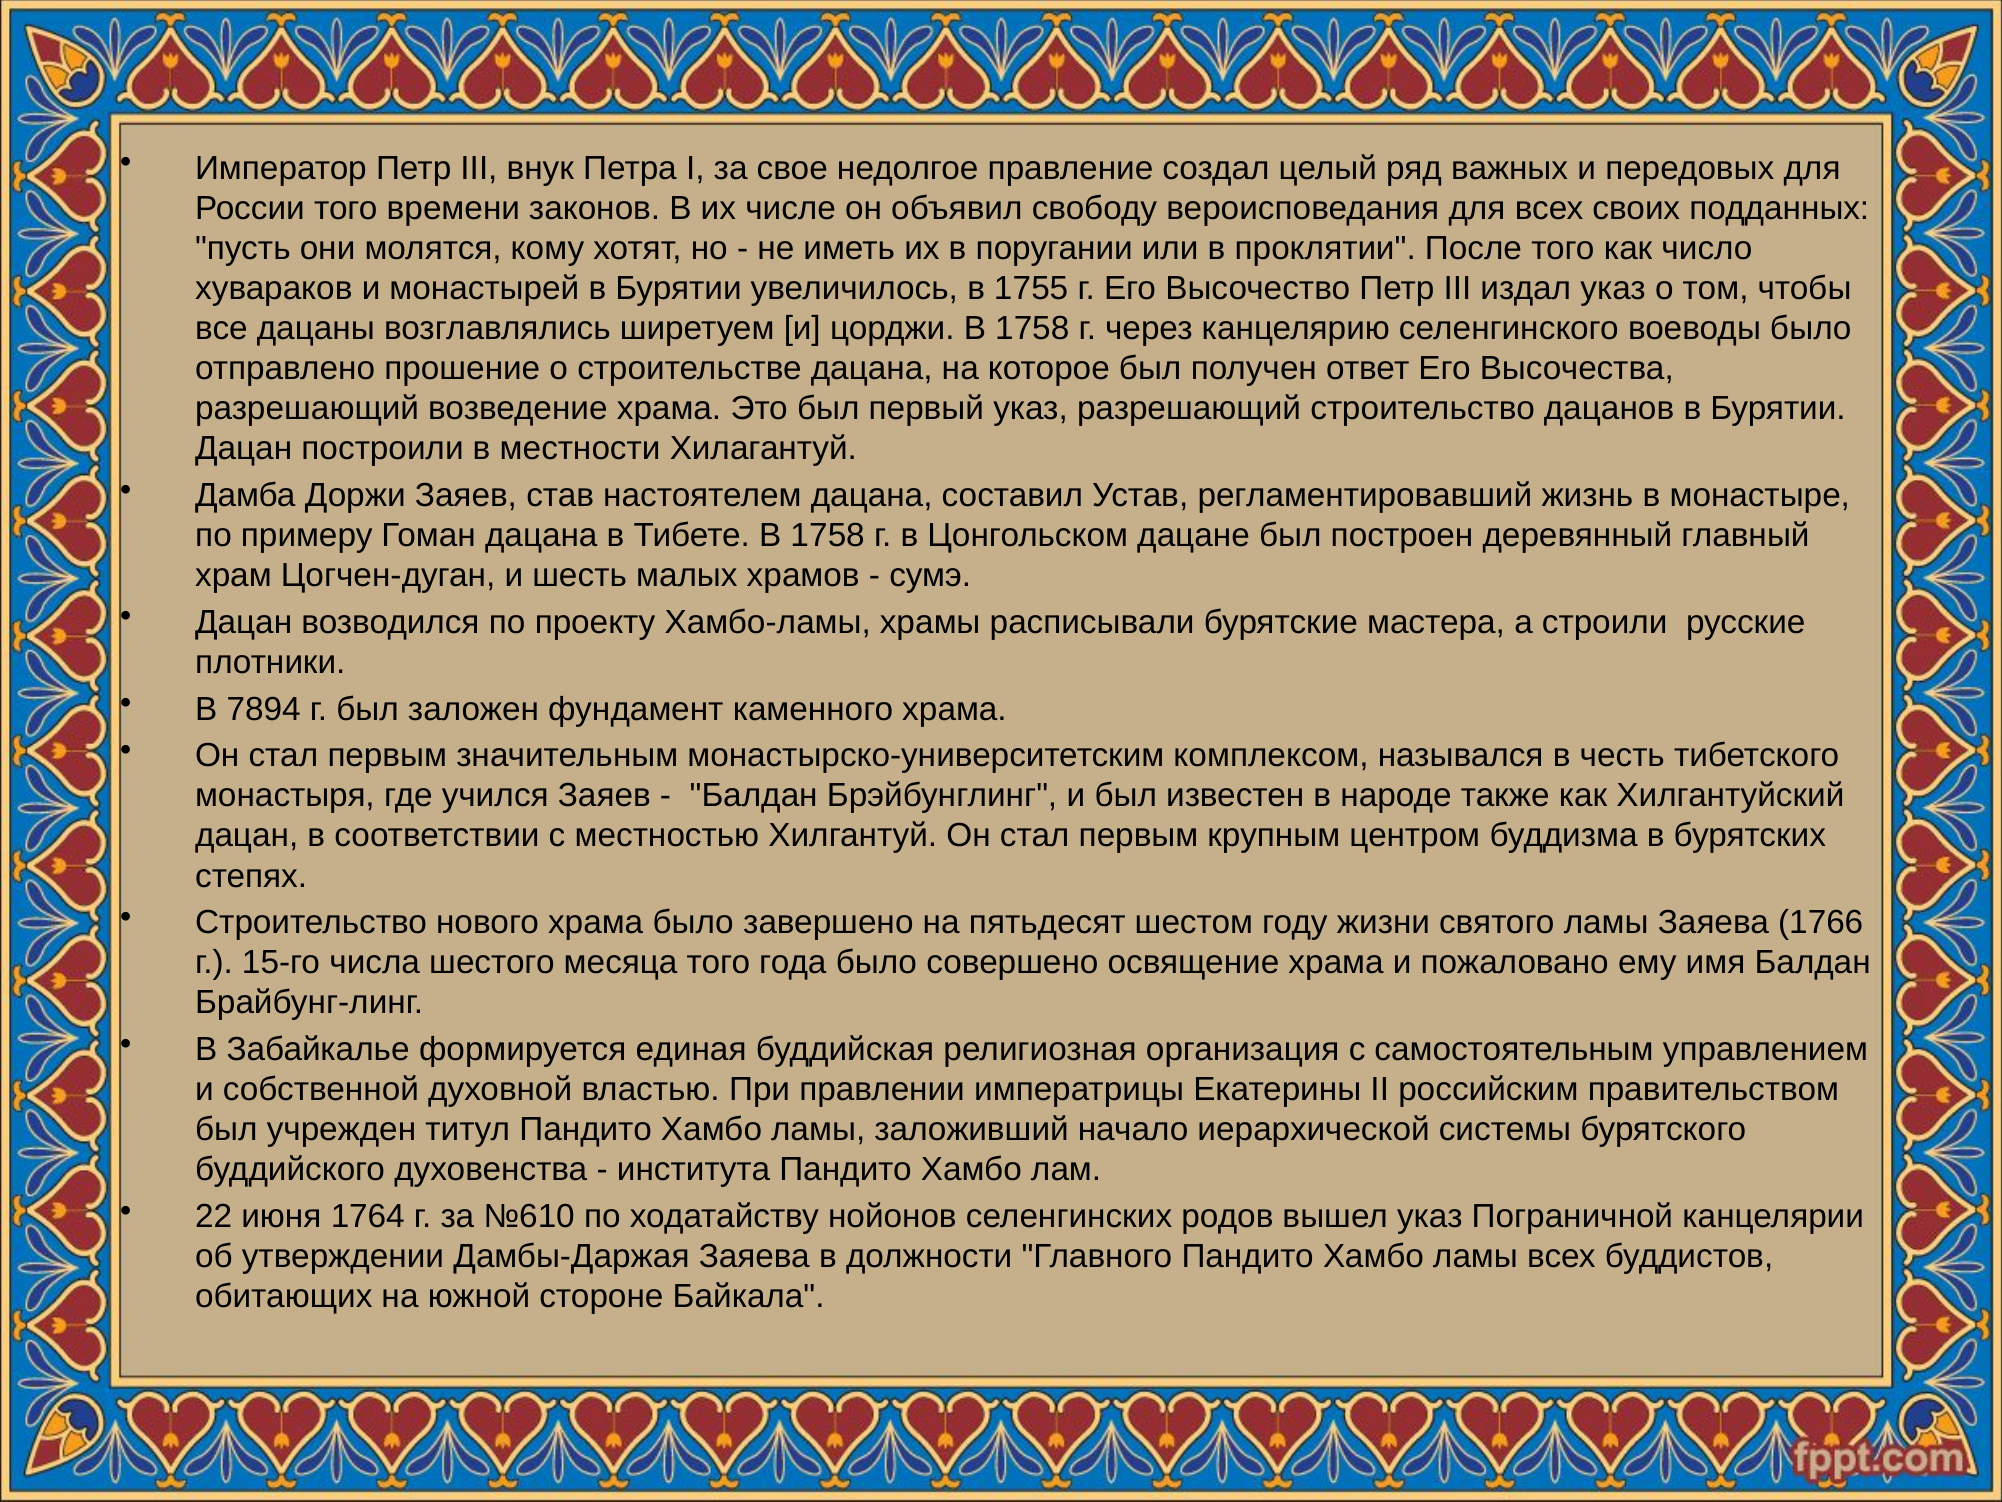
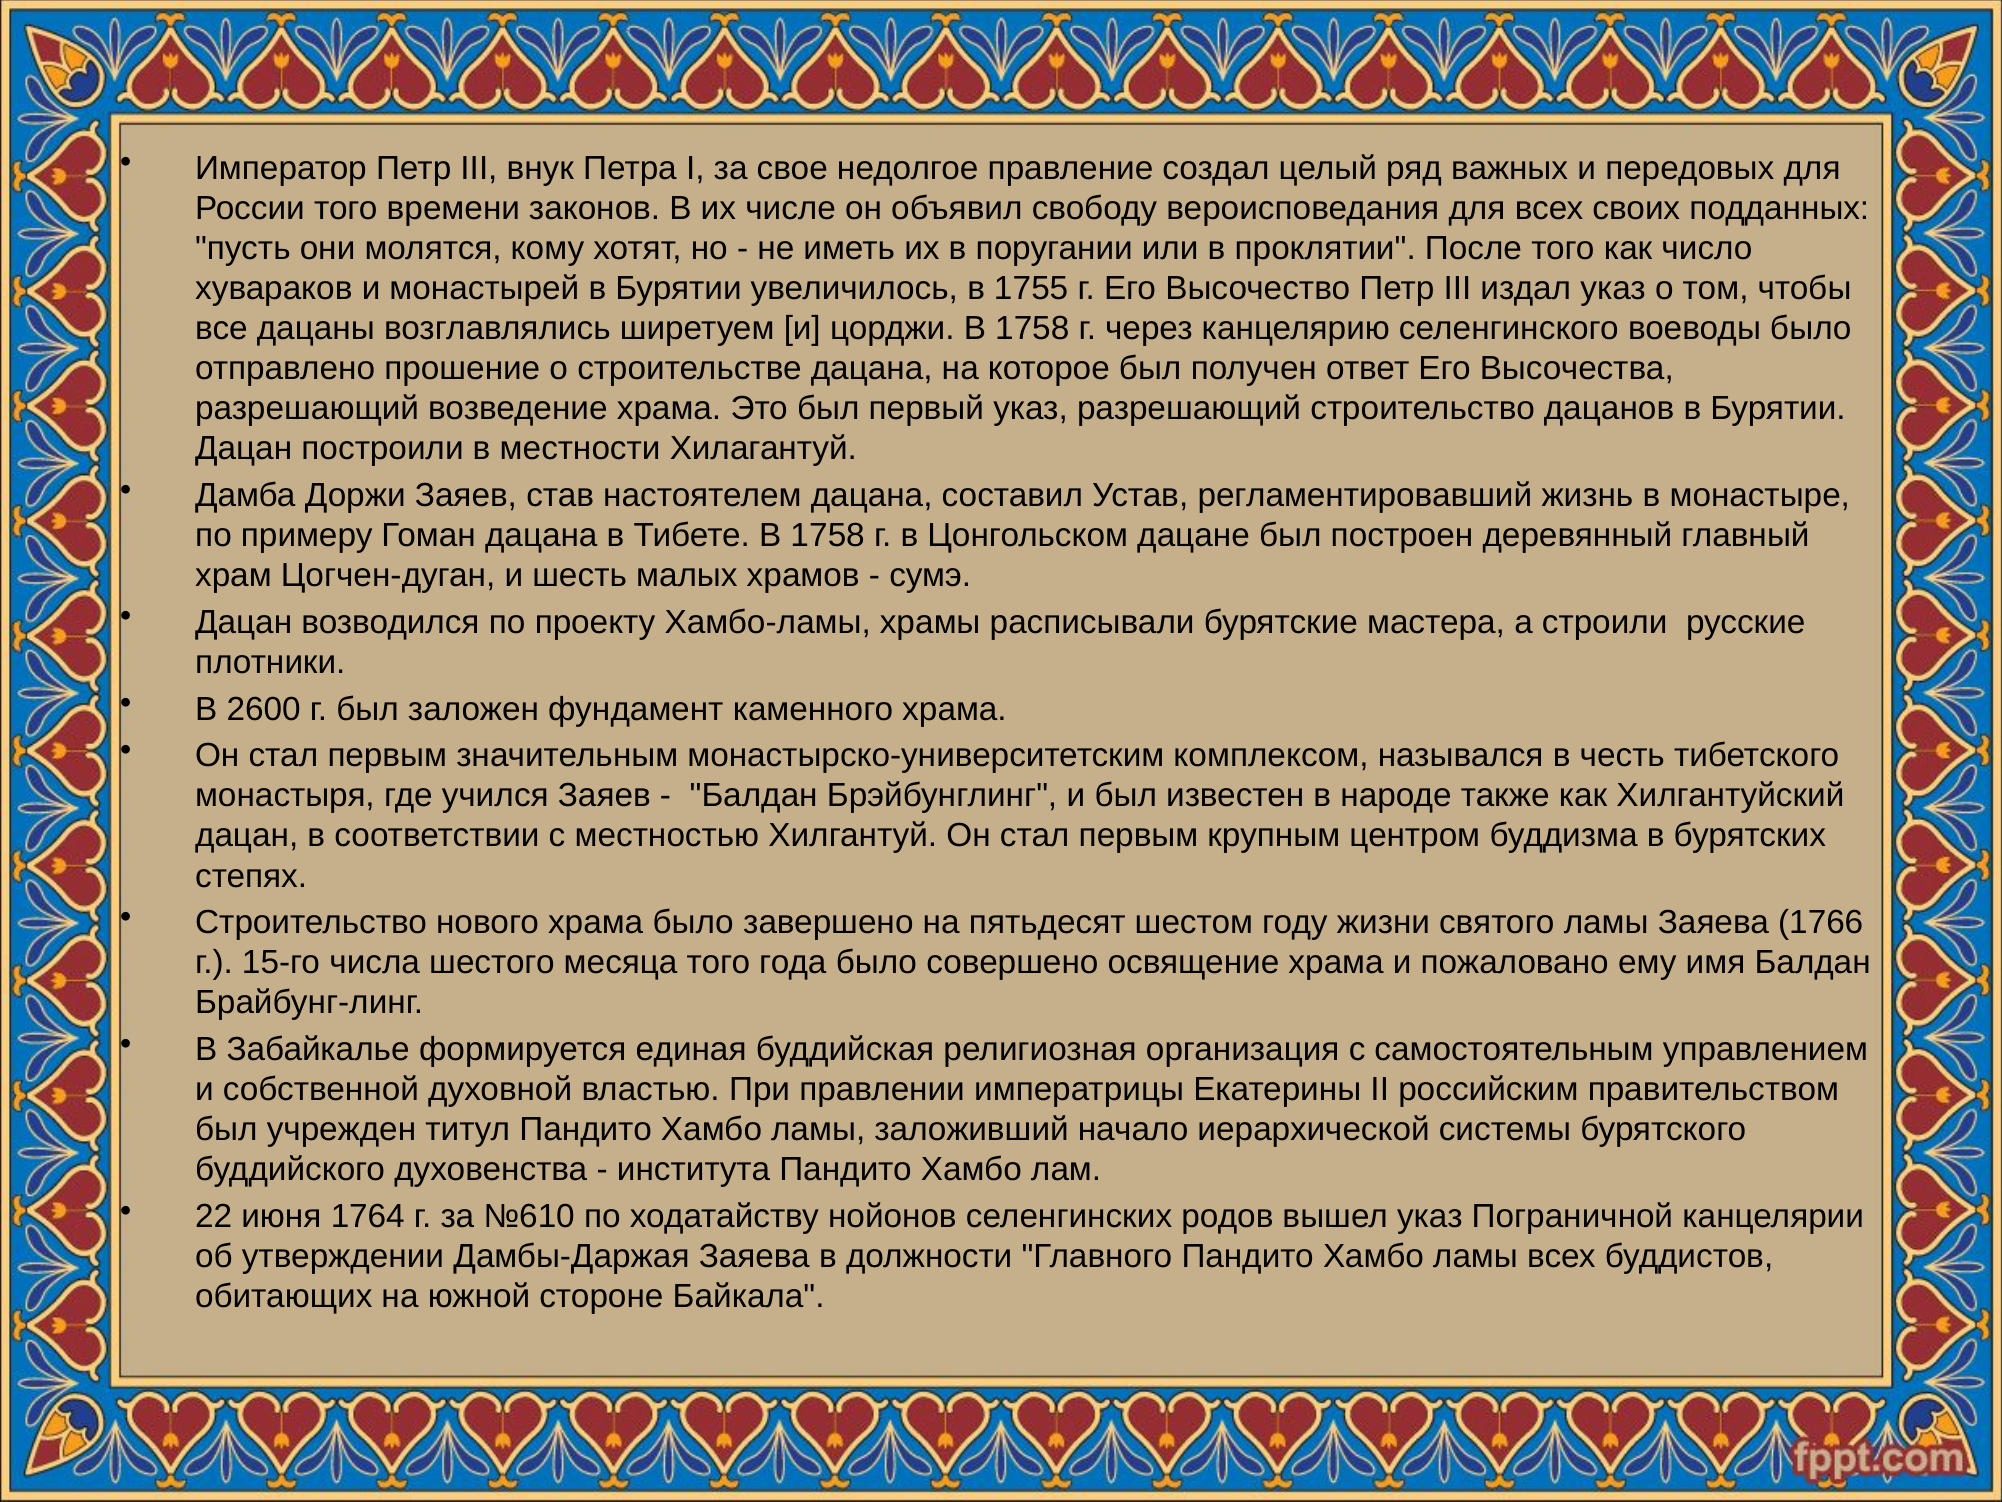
7894: 7894 -> 2600
